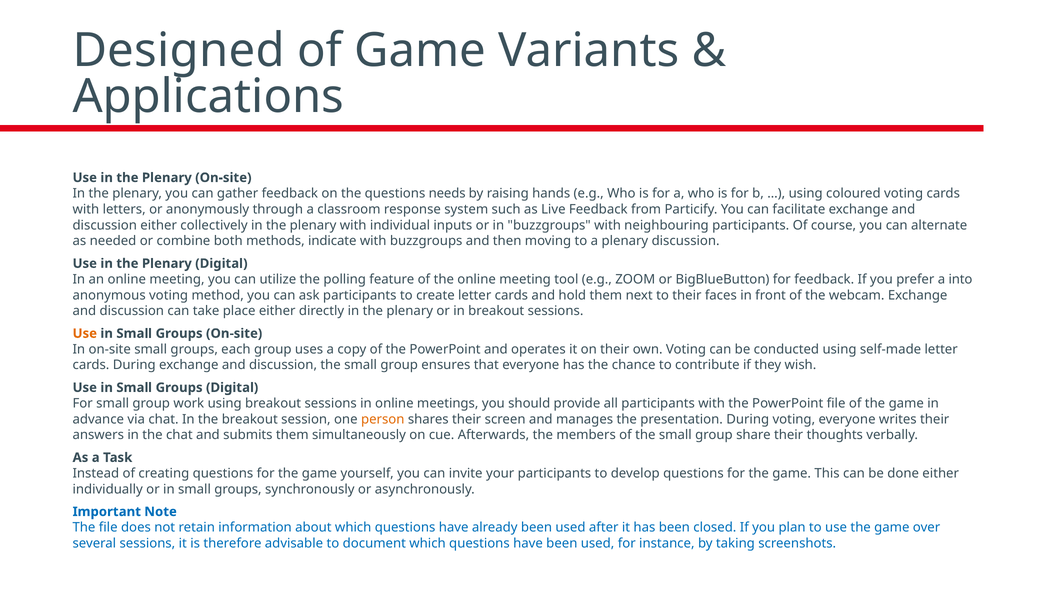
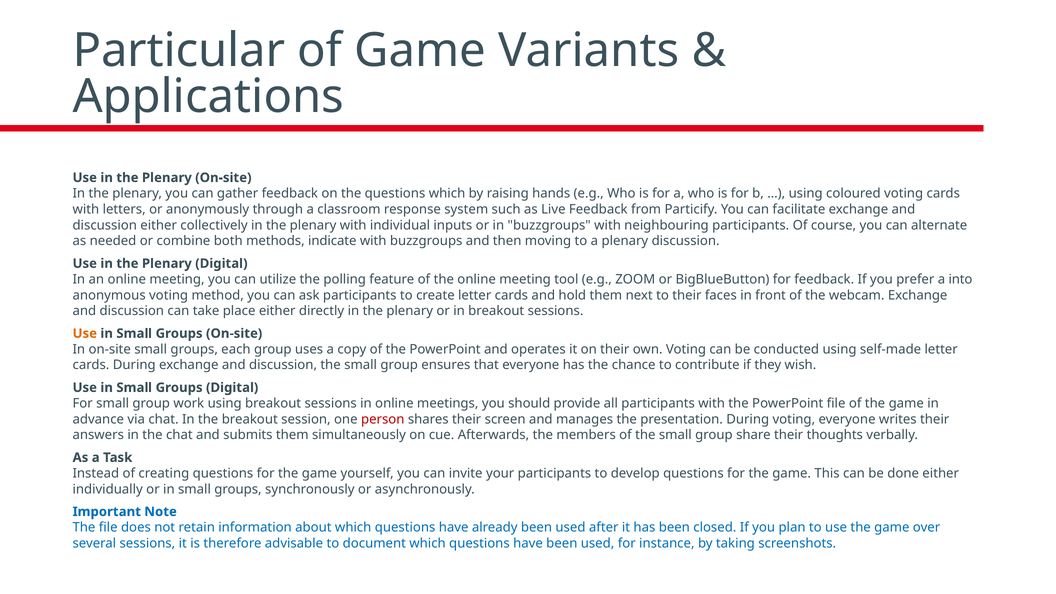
Designed: Designed -> Particular
questions needs: needs -> which
person colour: orange -> red
